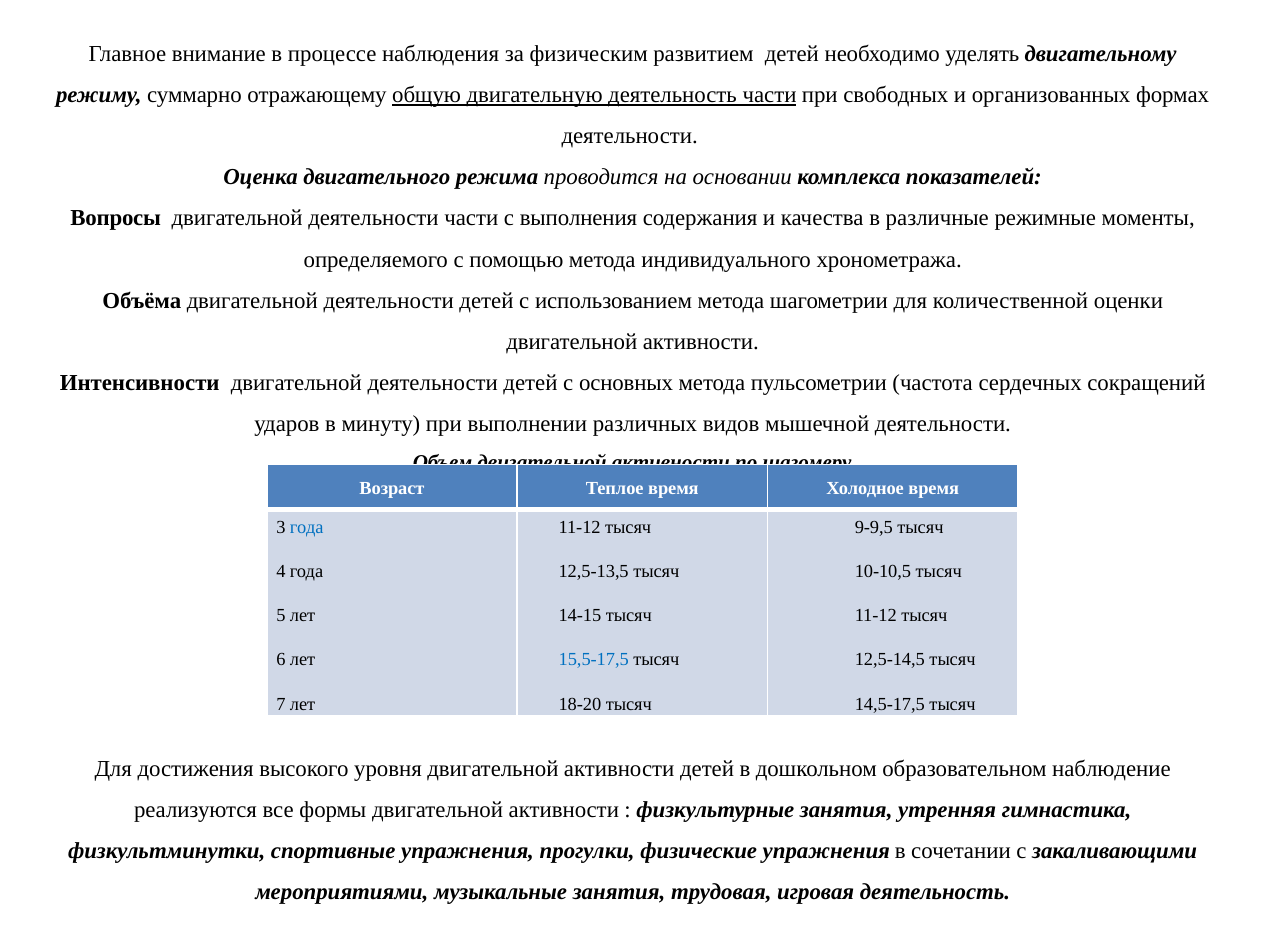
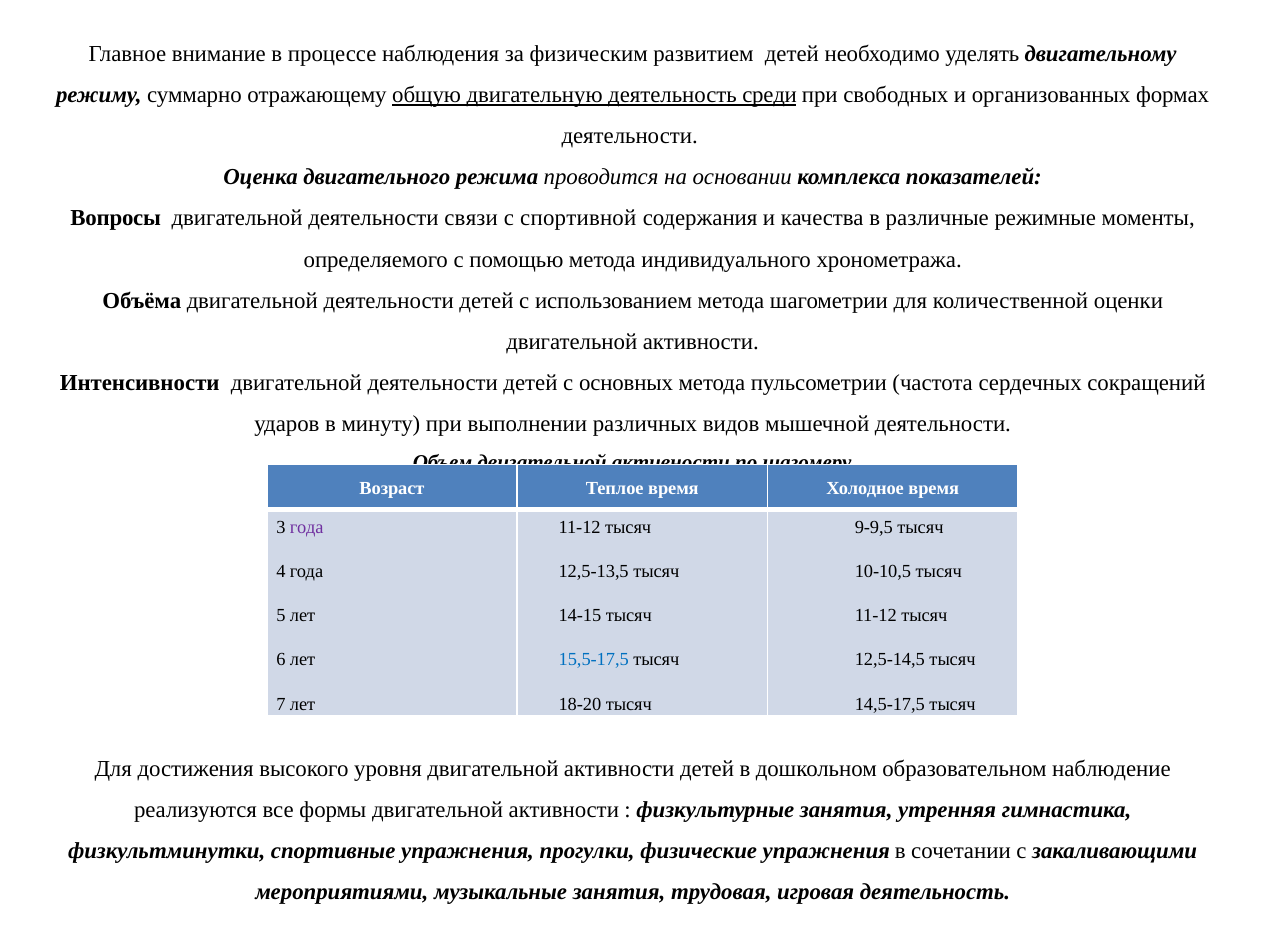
деятельность части: части -> среди
деятельности части: части -> связи
выполнения: выполнения -> спортивной
года at (307, 527) colour: blue -> purple
